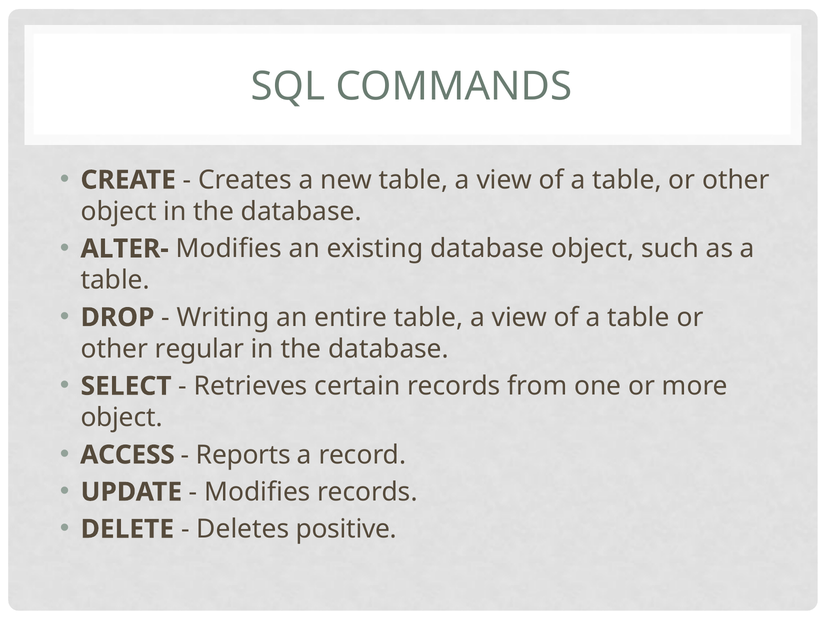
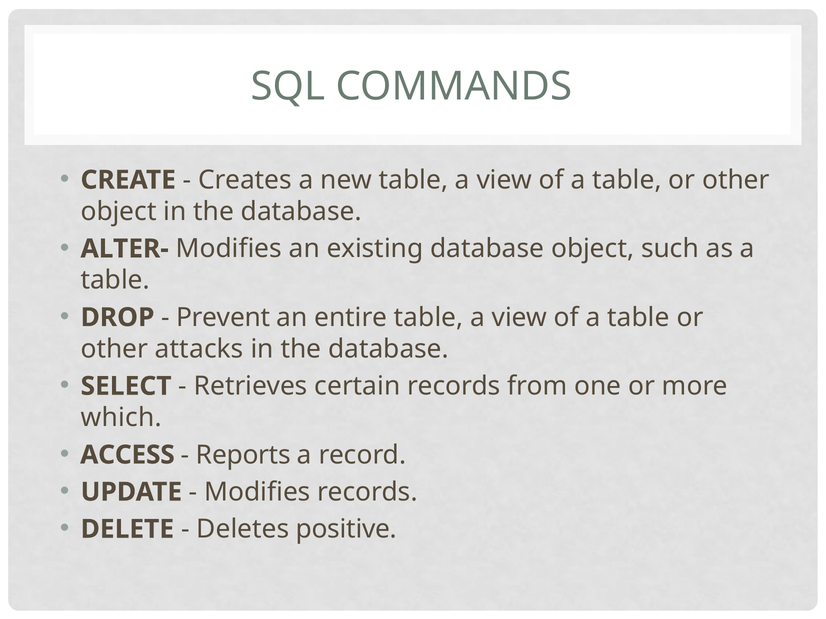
Writing: Writing -> Prevent
regular: regular -> attacks
object at (122, 418): object -> which
